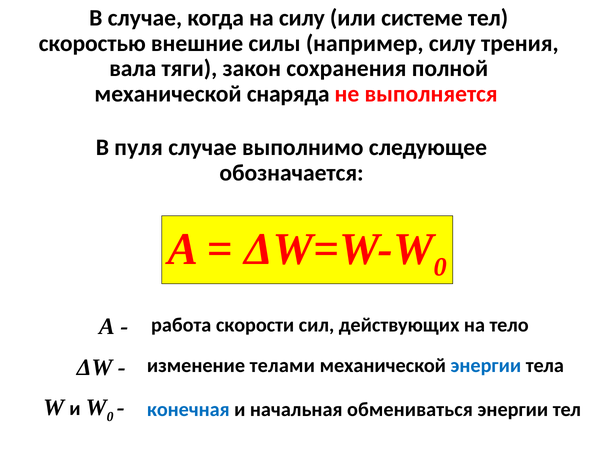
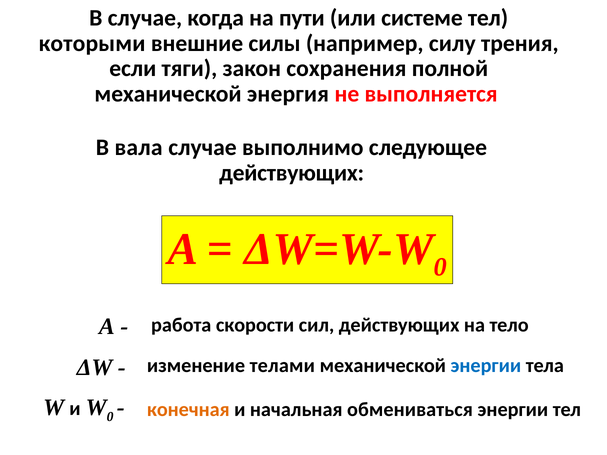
на силу: силу -> пути
скоростью: скоростью -> которыми
вала: вала -> если
снаряда: снаряда -> энергия
пуля: пуля -> вала
обозначается at (292, 173): обозначается -> действующих
конечная colour: blue -> orange
